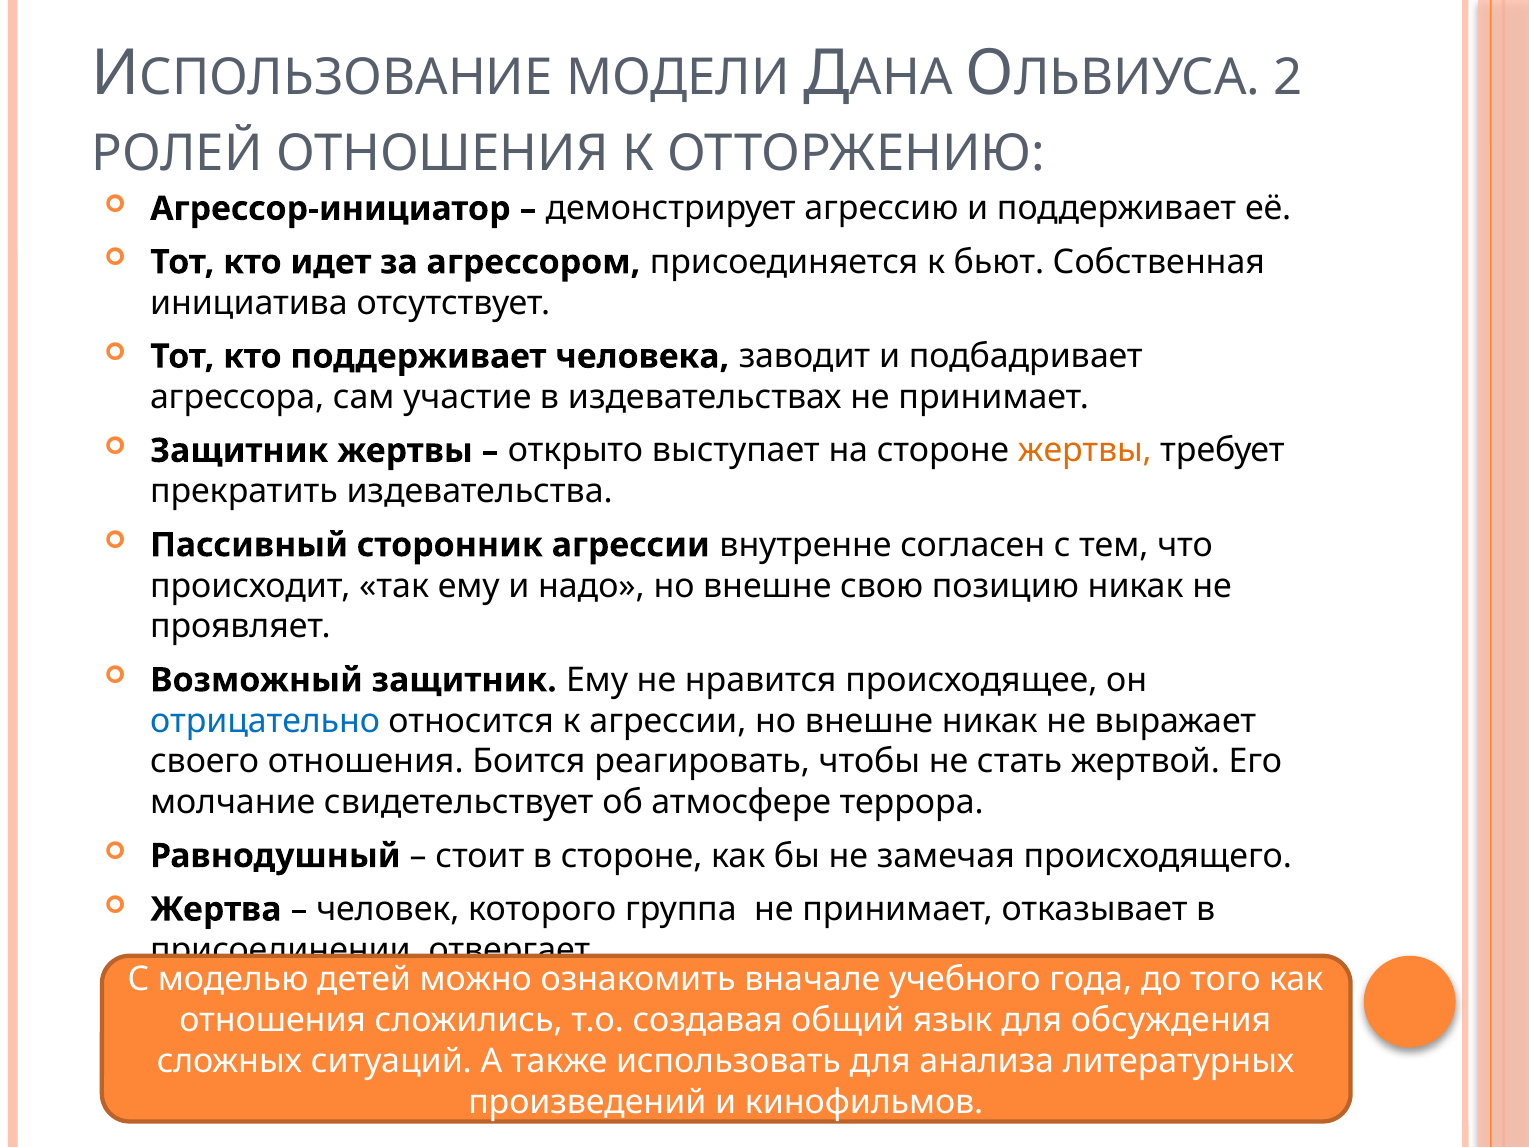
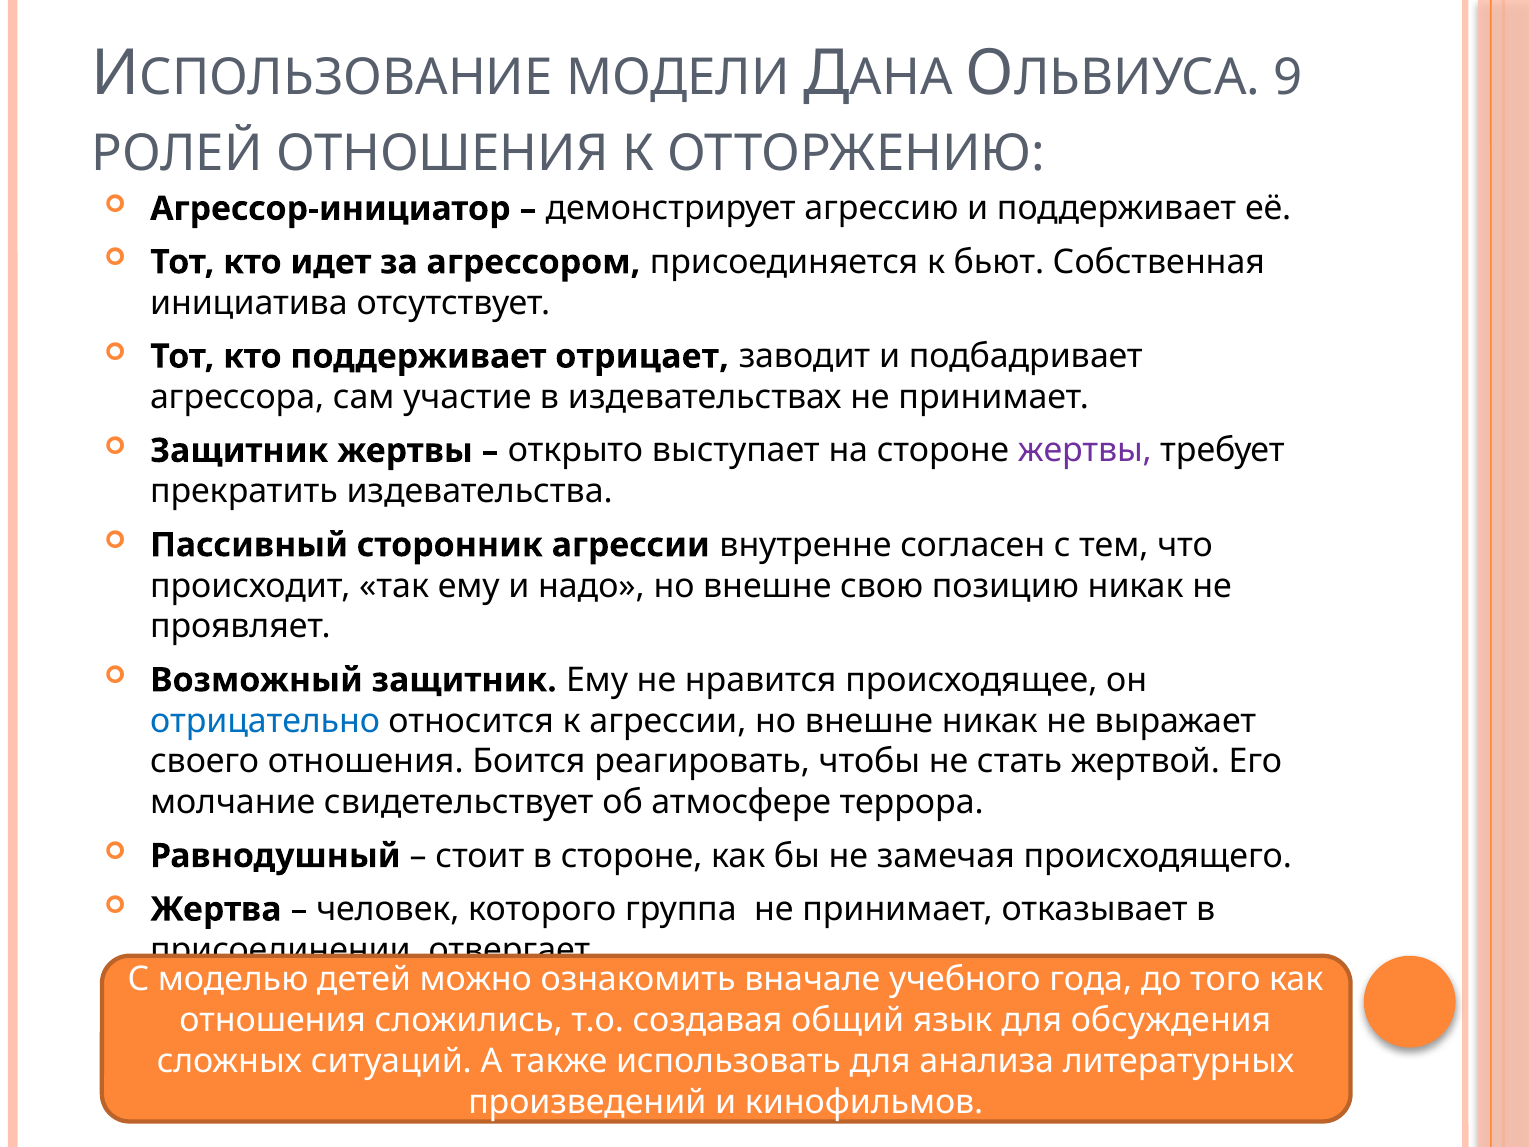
2: 2 -> 9
человека: человека -> отрицает
жертвы at (1085, 451) colour: orange -> purple
